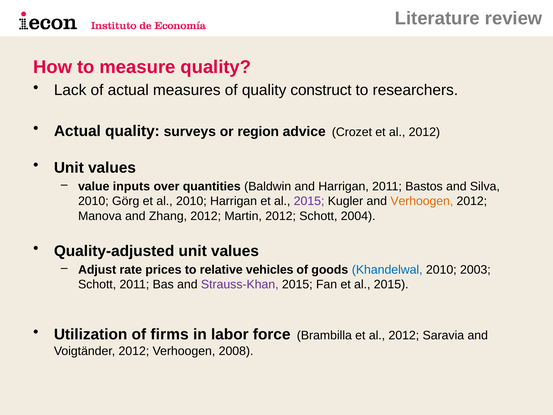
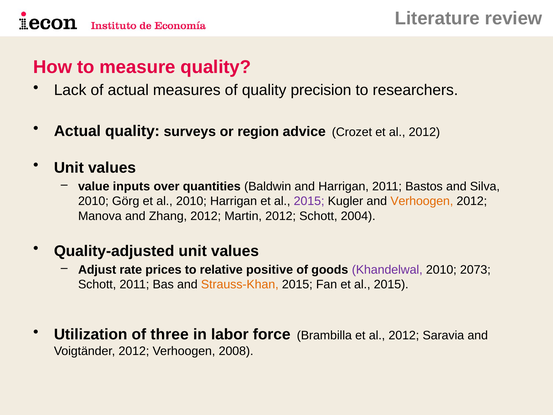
construct: construct -> precision
vehicles: vehicles -> positive
Khandelwal colour: blue -> purple
2003: 2003 -> 2073
Strauss-Khan colour: purple -> orange
firms: firms -> three
